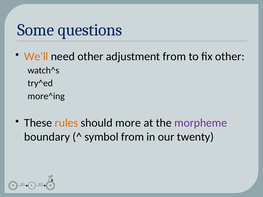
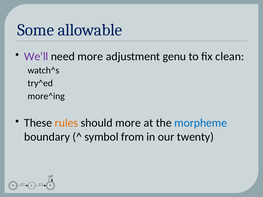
questions: questions -> allowable
We’ll colour: orange -> purple
need other: other -> more
adjustment from: from -> genu
fix other: other -> clean
morpheme colour: purple -> blue
